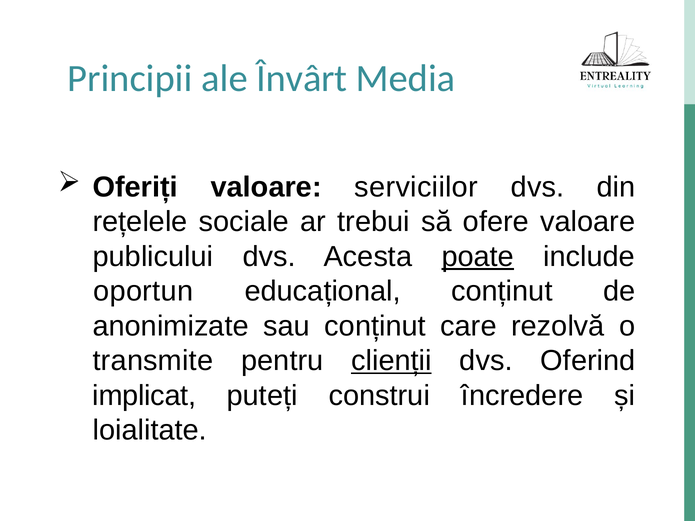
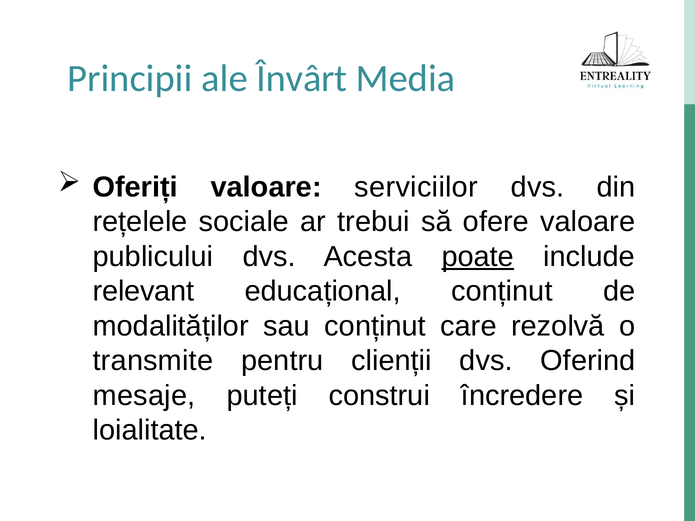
oportun: oportun -> relevant
anonimizate: anonimizate -> modalităților
clienții underline: present -> none
implicat: implicat -> mesaje
